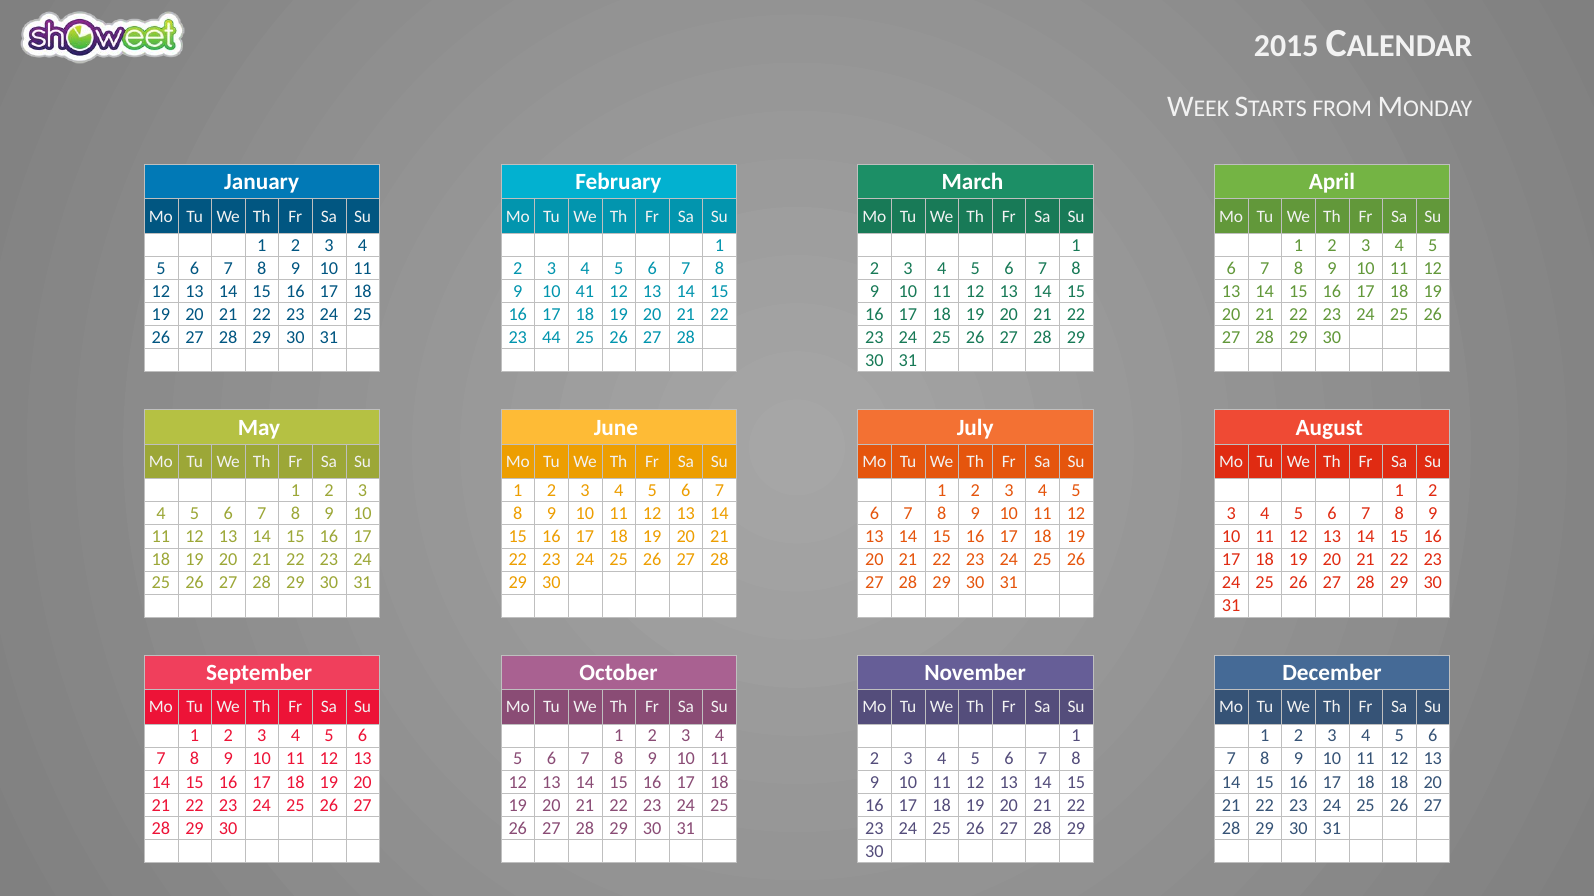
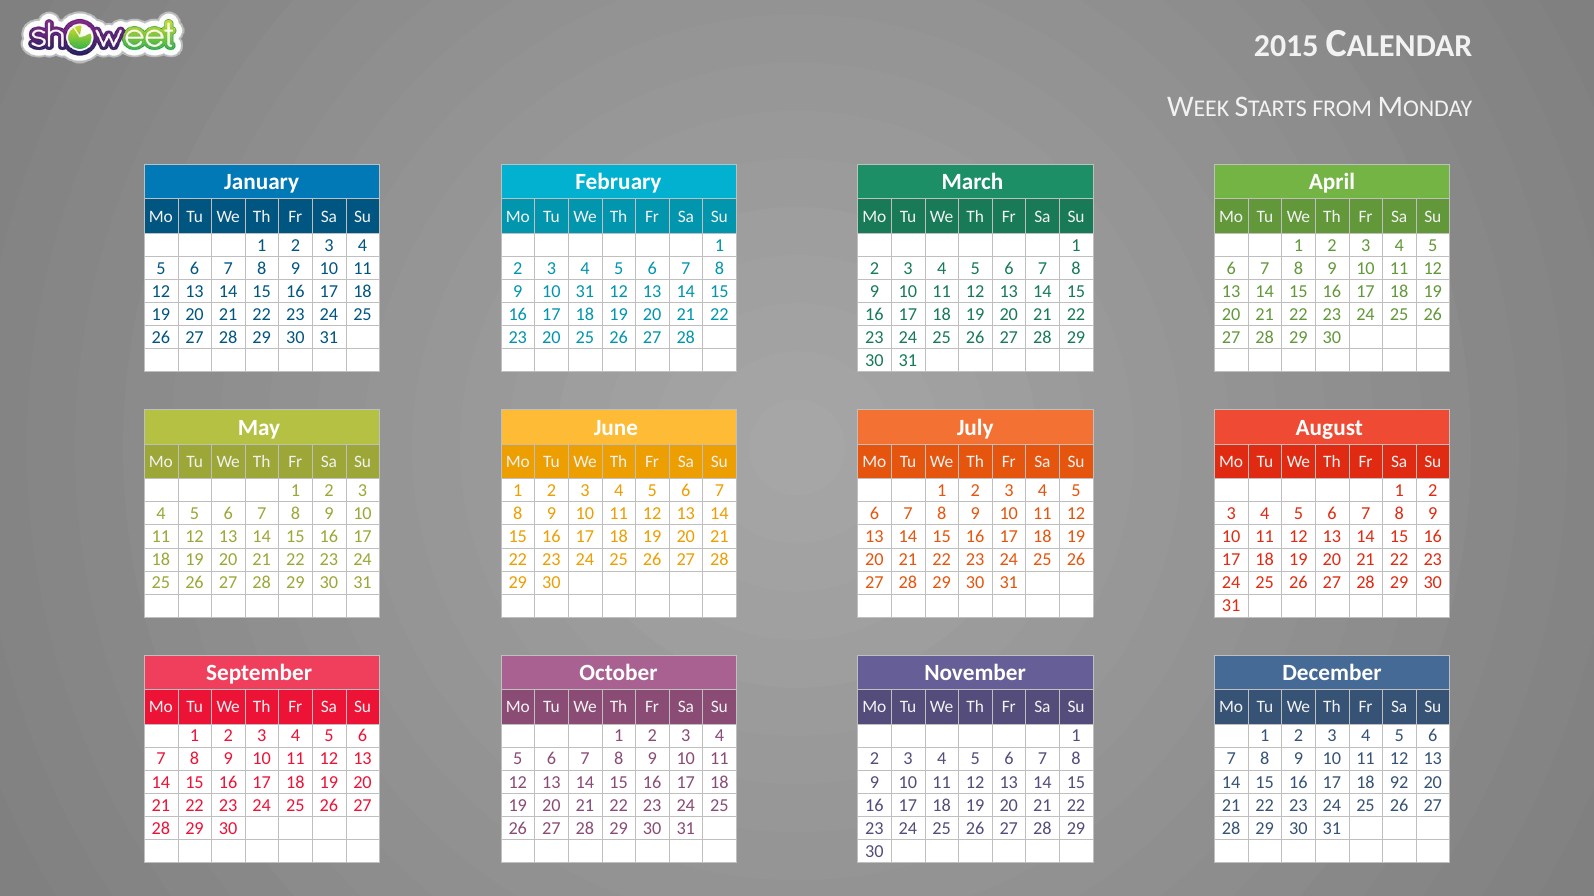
10 41: 41 -> 31
23 44: 44 -> 20
18 18: 18 -> 92
